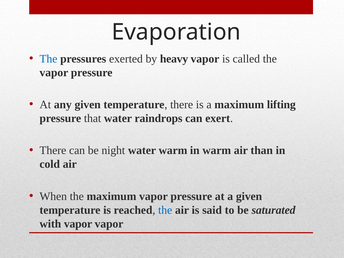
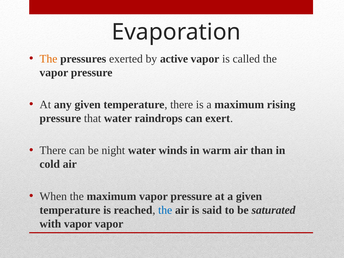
The at (48, 59) colour: blue -> orange
heavy: heavy -> active
lifting: lifting -> rising
water warm: warm -> winds
